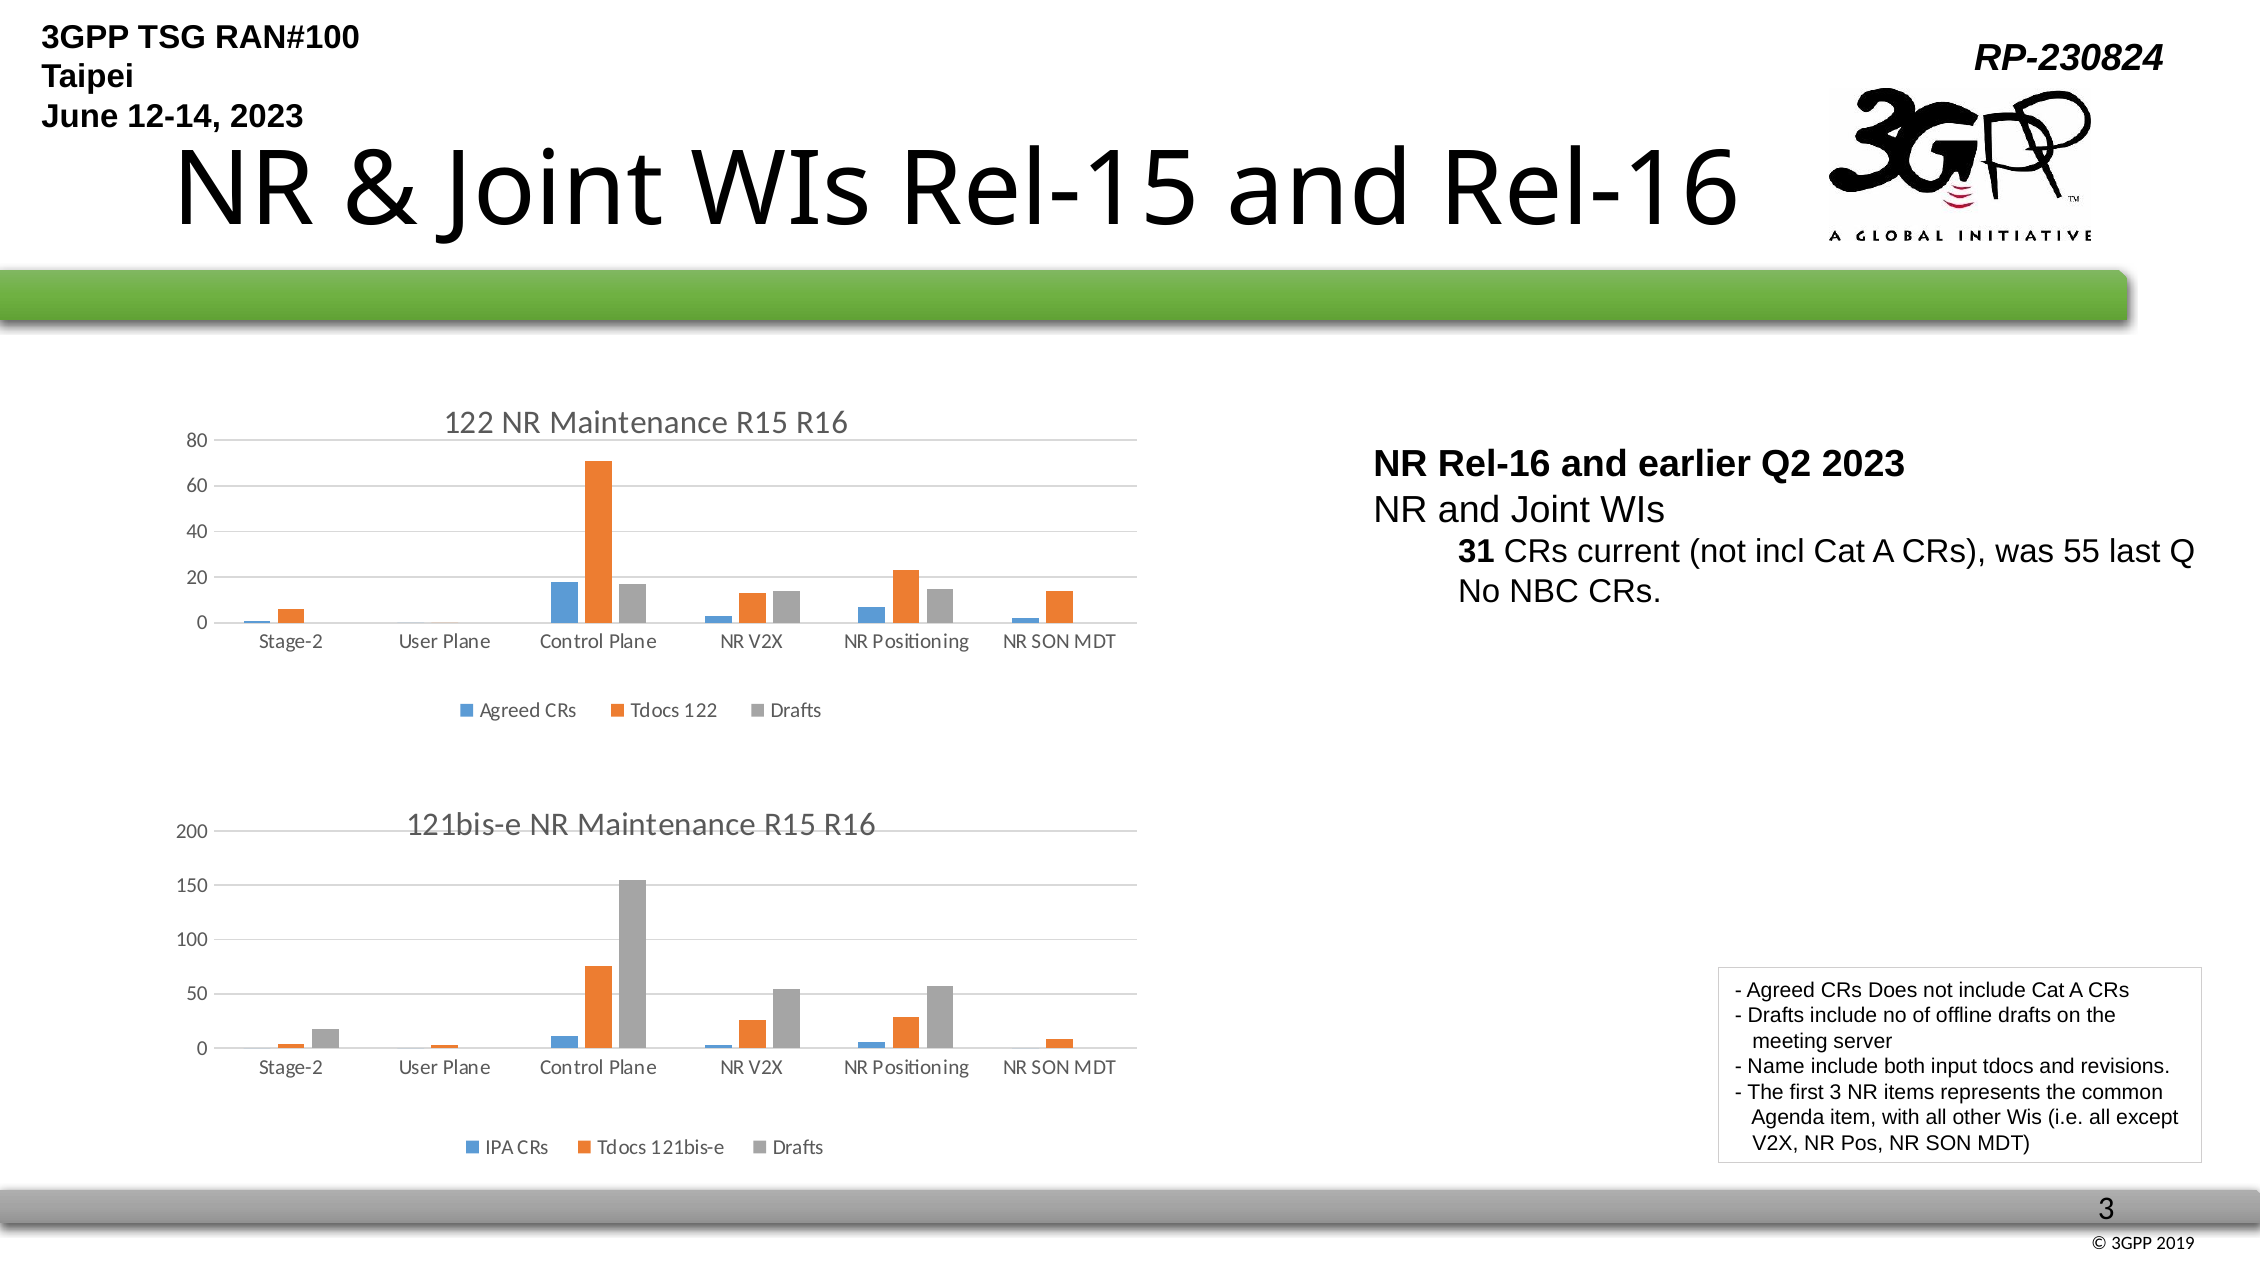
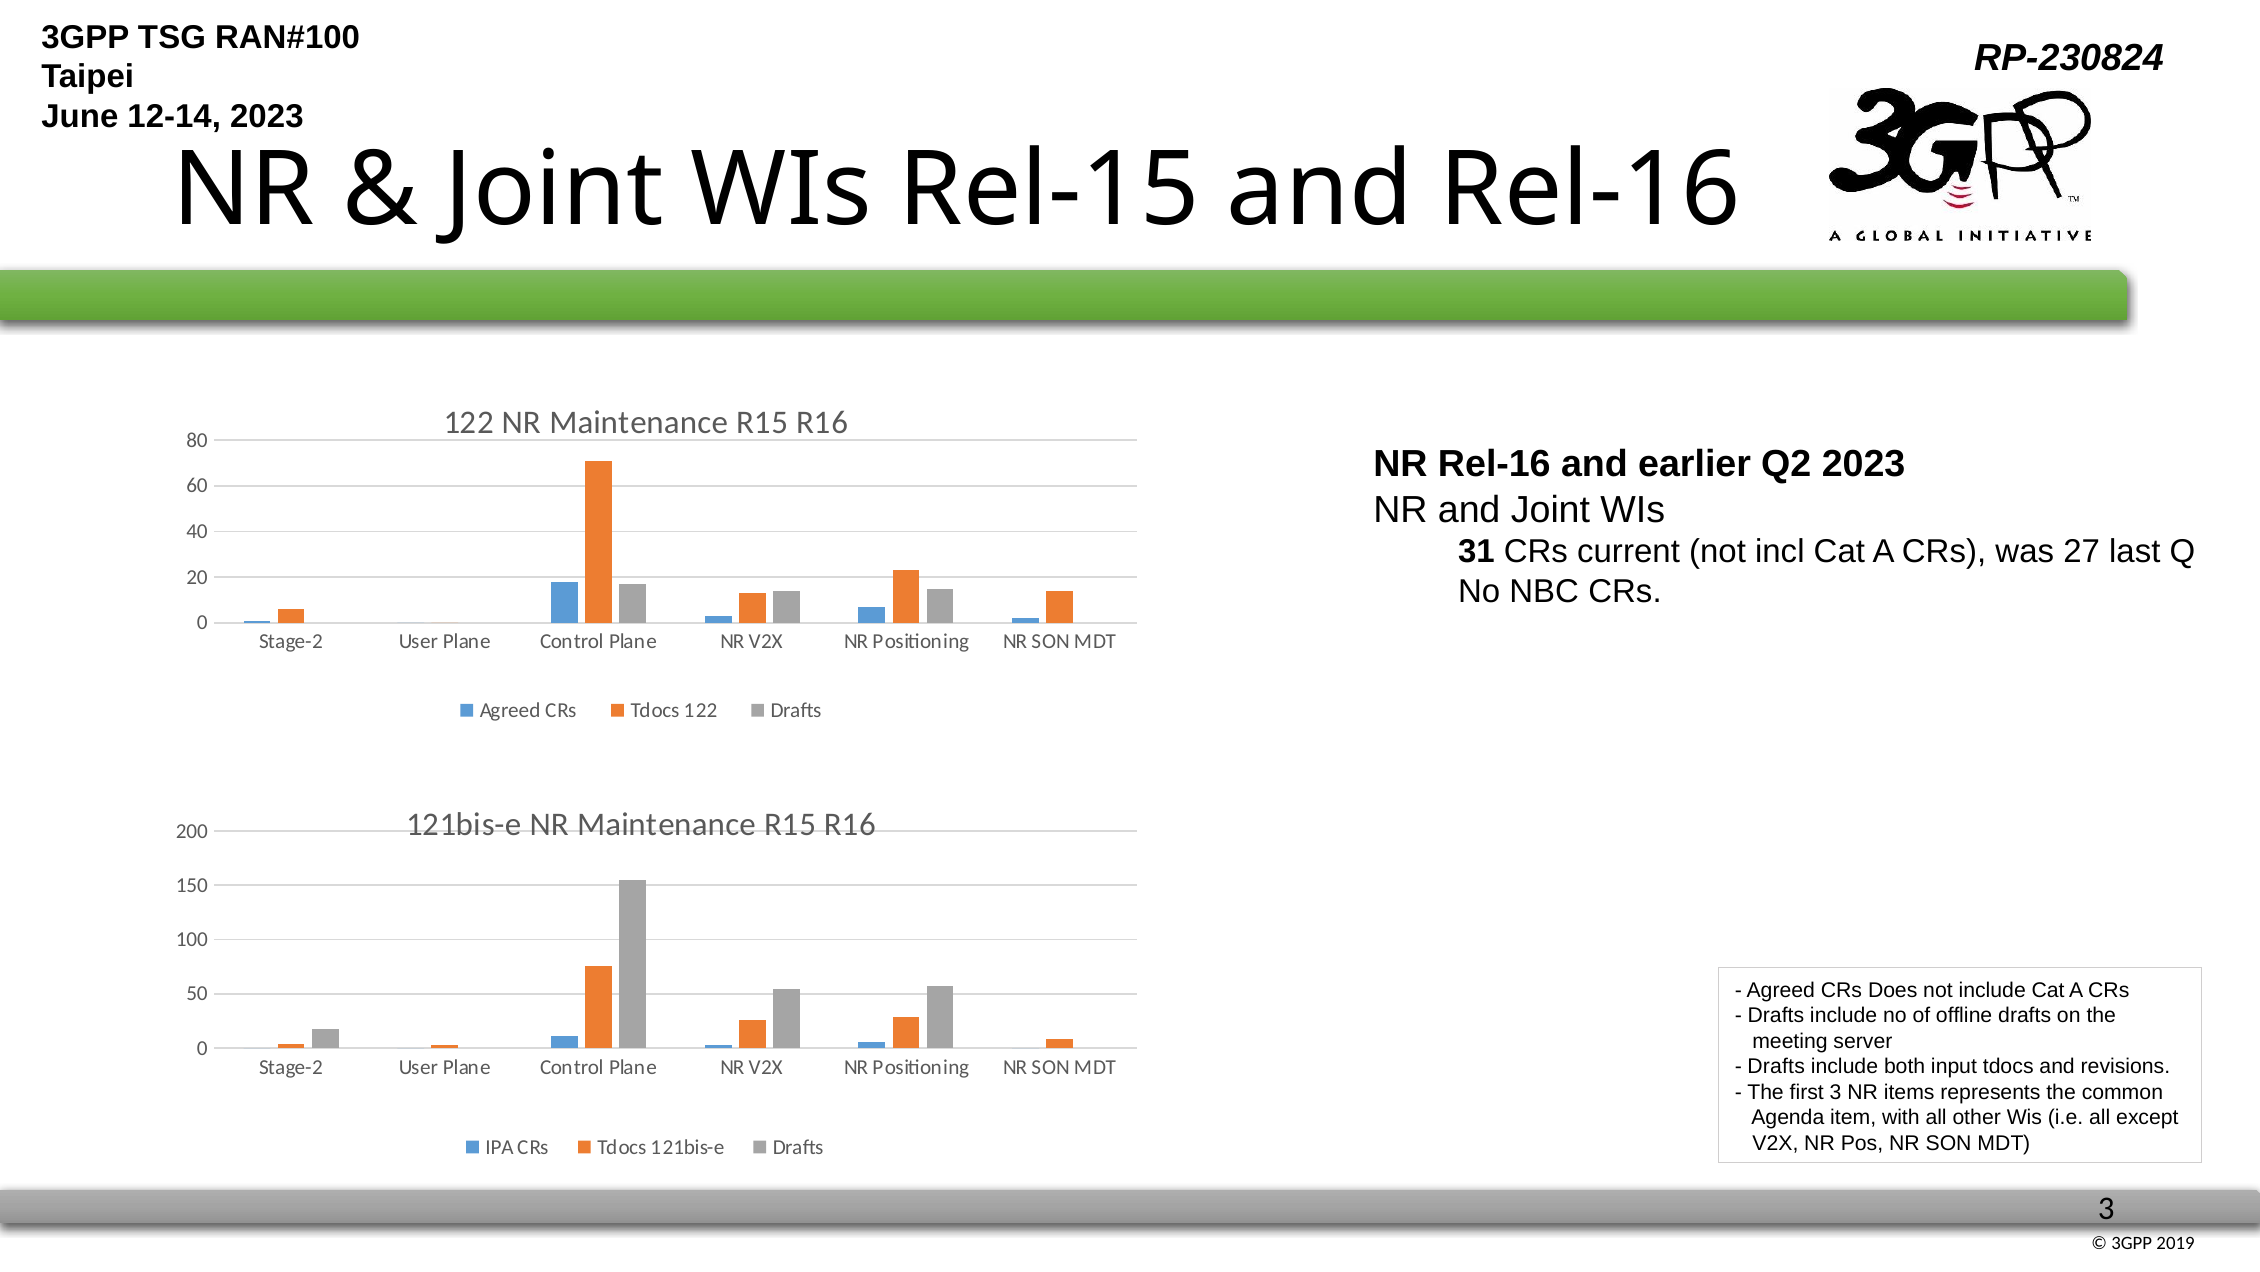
55: 55 -> 27
Name at (1776, 1066): Name -> Drafts
